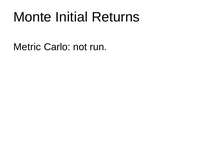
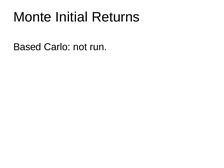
Metric: Metric -> Based
